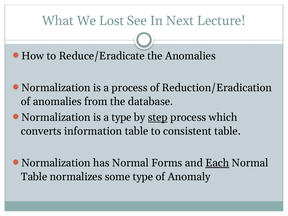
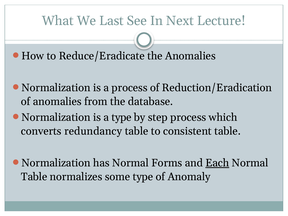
Lost: Lost -> Last
step underline: present -> none
information: information -> redundancy
